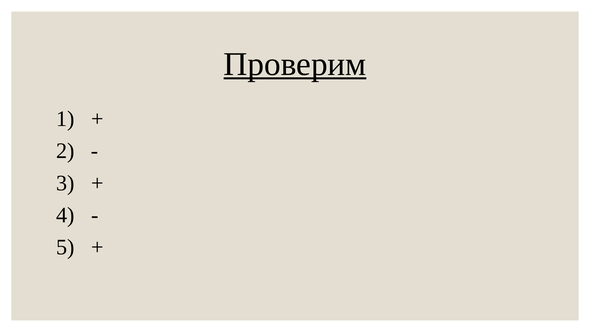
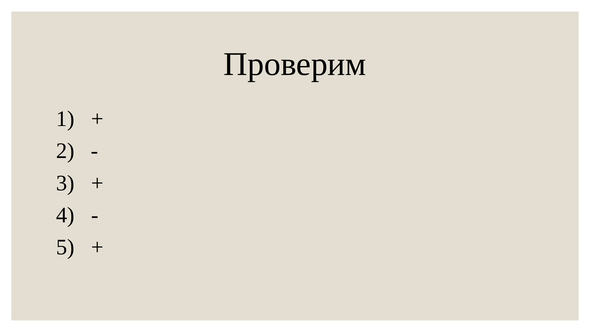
Проверим underline: present -> none
